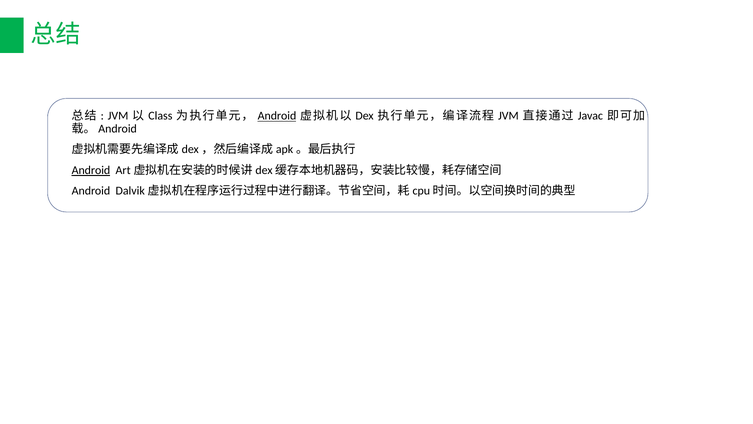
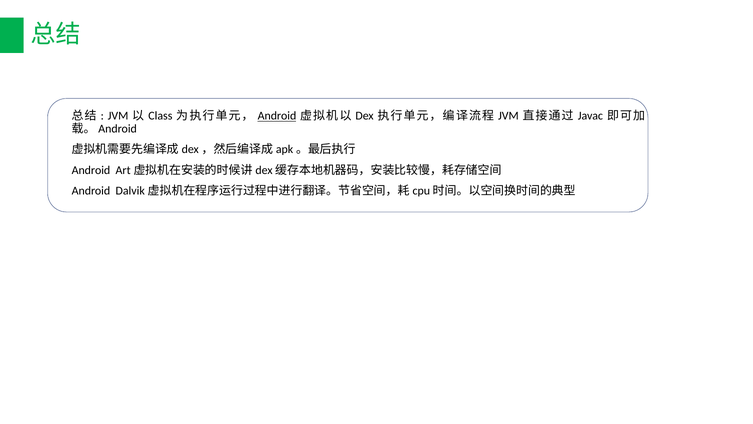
Android at (91, 170) underline: present -> none
